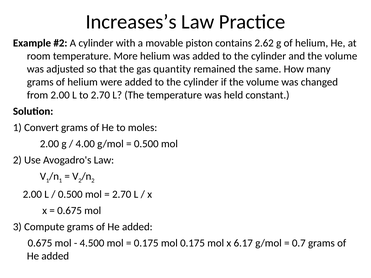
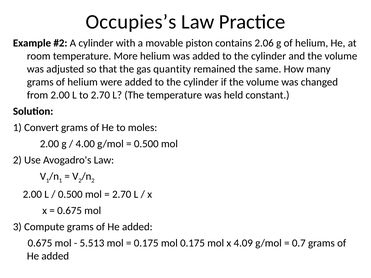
Increases’s: Increases’s -> Occupies’s
2.62: 2.62 -> 2.06
4.500: 4.500 -> 5.513
6.17: 6.17 -> 4.09
